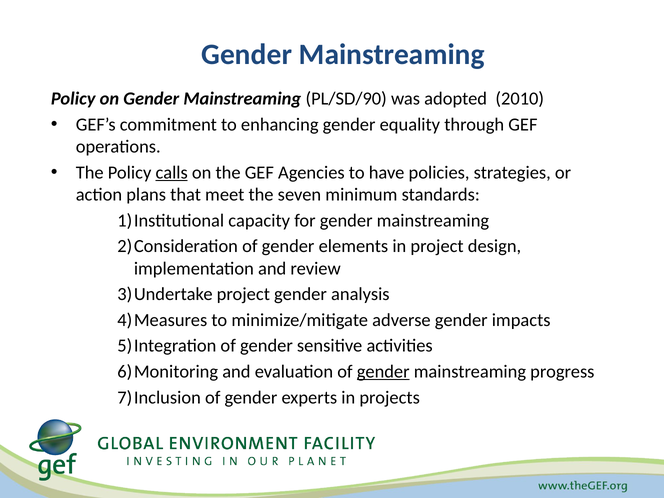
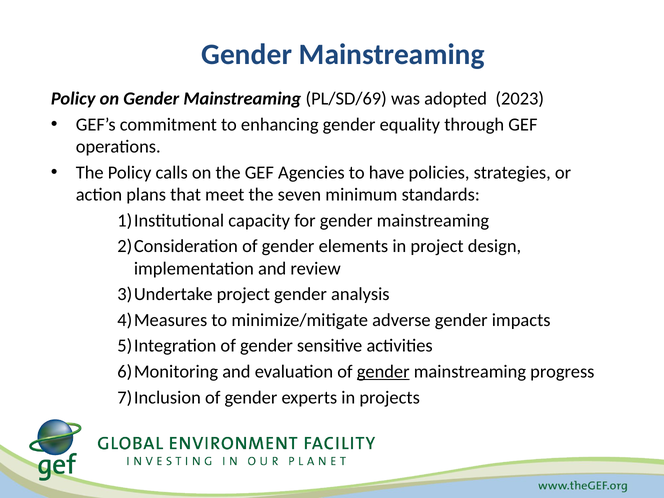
PL/SD/90: PL/SD/90 -> PL/SD/69
2010: 2010 -> 2023
calls underline: present -> none
